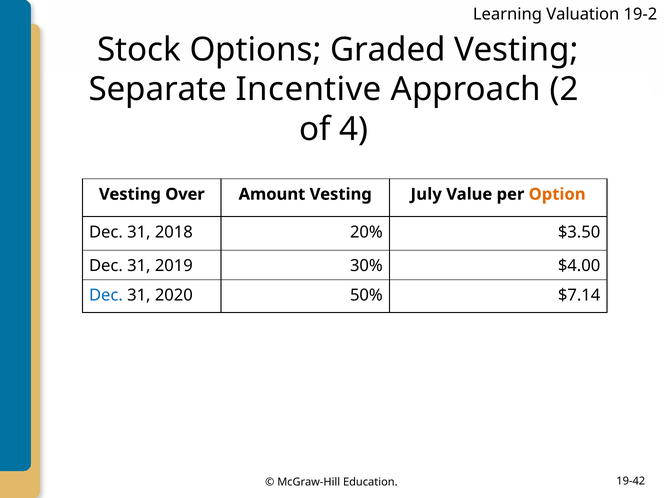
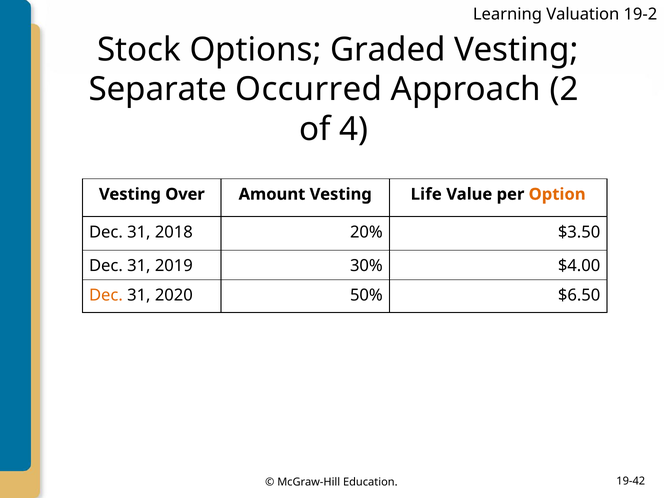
Incentive: Incentive -> Occurred
July: July -> Life
Dec at (106, 295) colour: blue -> orange
$7.14: $7.14 -> $6.50
